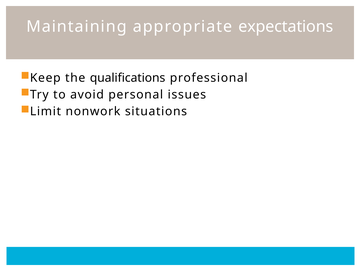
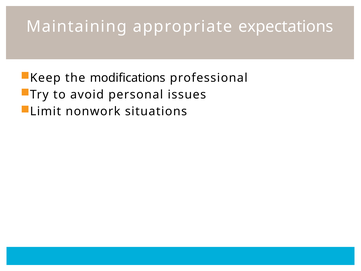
qualifications: qualifications -> modifications
